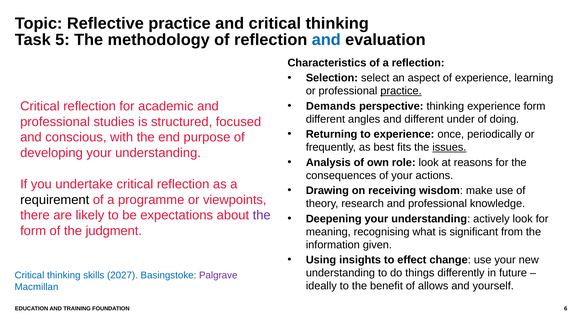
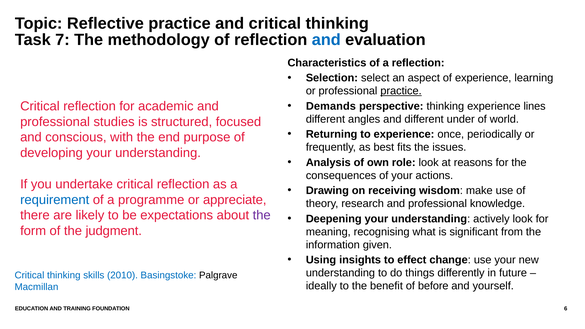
5: 5 -> 7
experience form: form -> lines
doing: doing -> world
issues underline: present -> none
requirement colour: black -> blue
viewpoints: viewpoints -> appreciate
2027: 2027 -> 2010
Palgrave colour: purple -> black
allows: allows -> before
